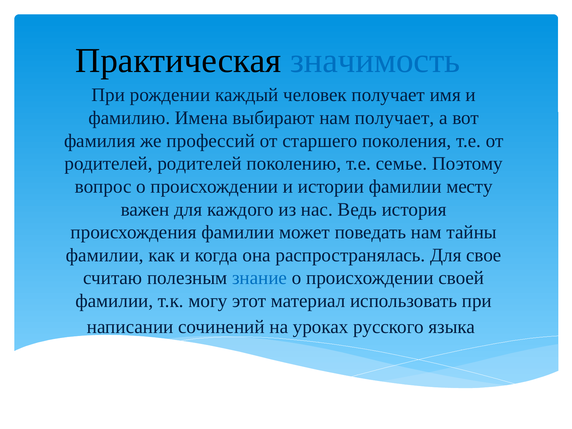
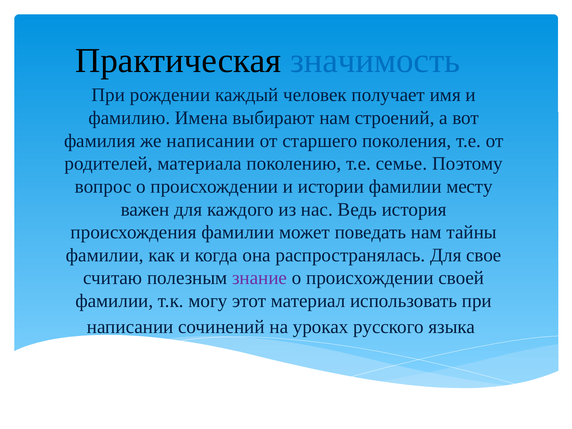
нам получает: получает -> строений
же профессий: профессий -> написании
родителей родителей: родителей -> материала
знание colour: blue -> purple
